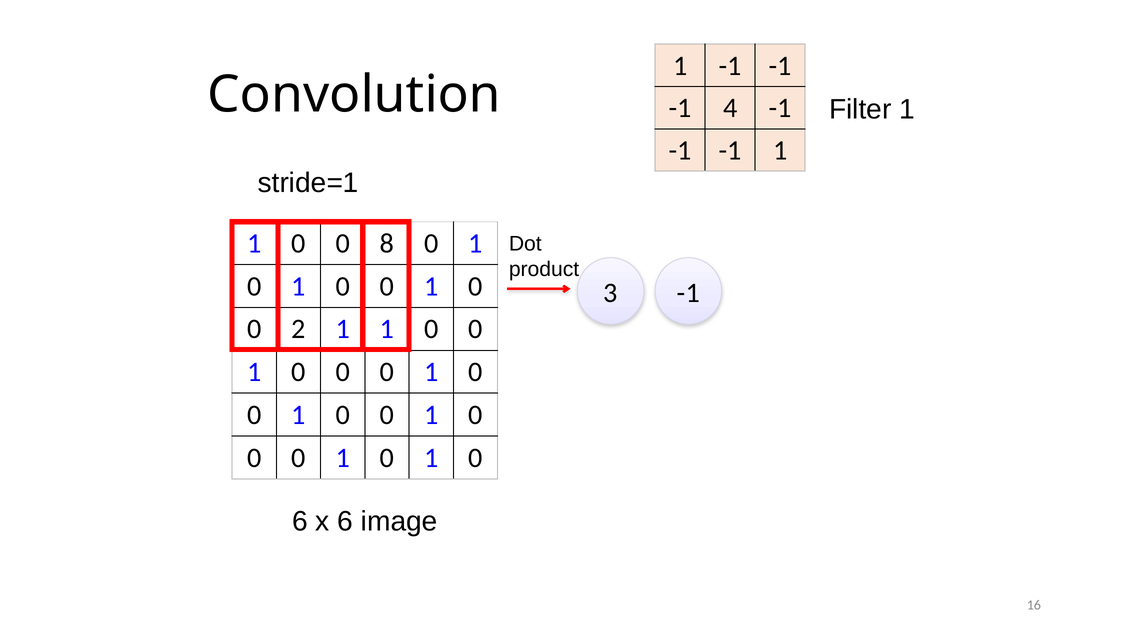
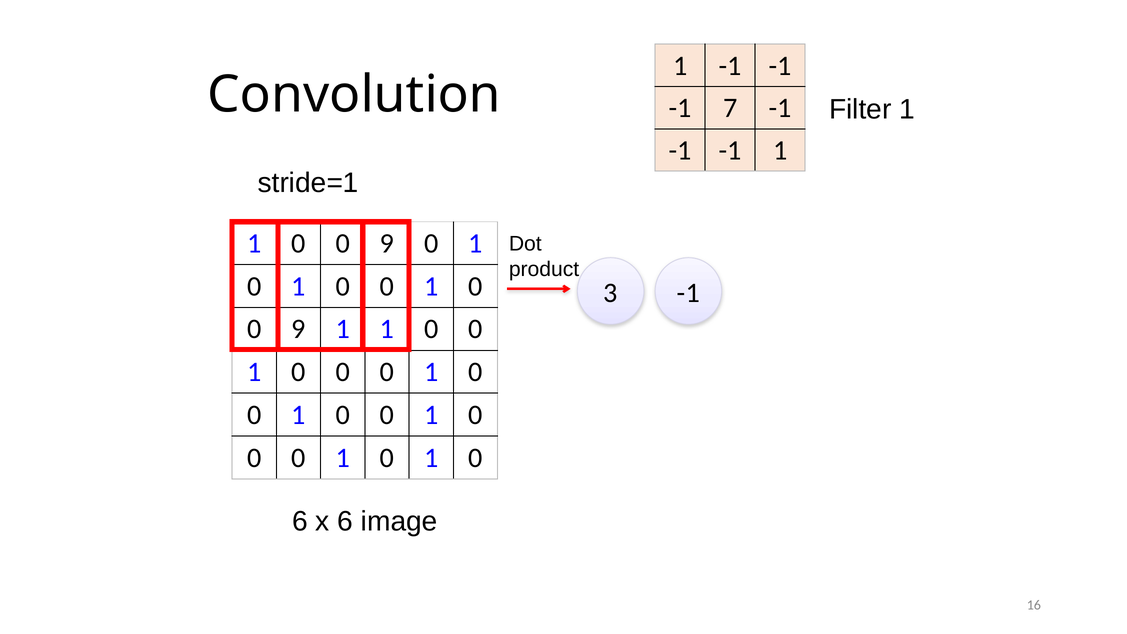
4: 4 -> 7
8 at (387, 243): 8 -> 9
2 at (298, 329): 2 -> 9
